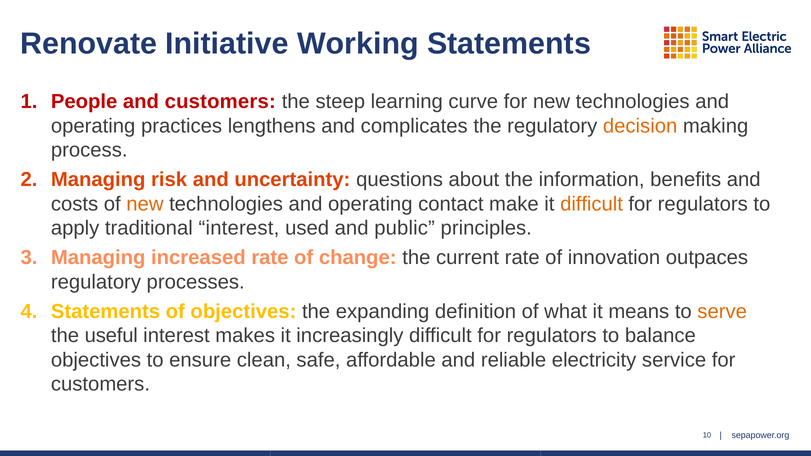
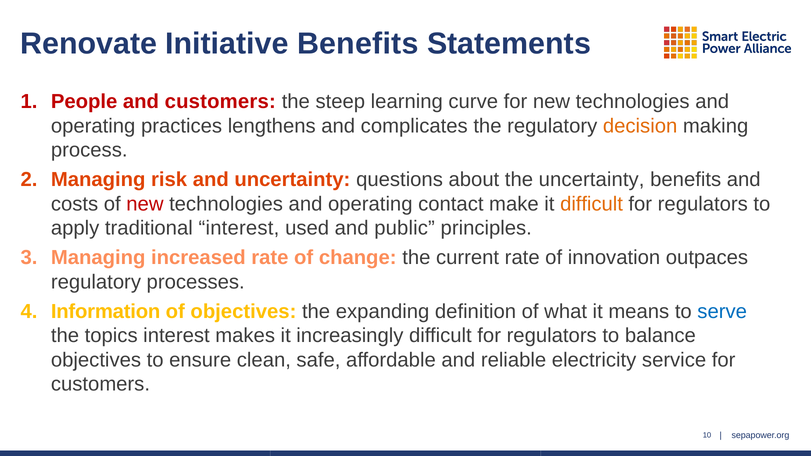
Initiative Working: Working -> Benefits
the information: information -> uncertainty
new at (145, 204) colour: orange -> red
Statements at (106, 311): Statements -> Information
serve colour: orange -> blue
useful: useful -> topics
